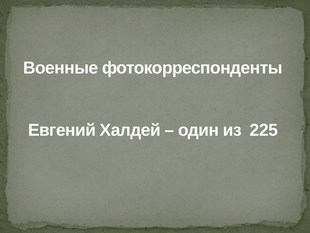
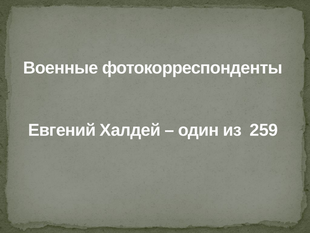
225: 225 -> 259
